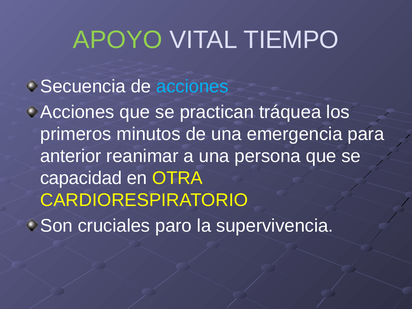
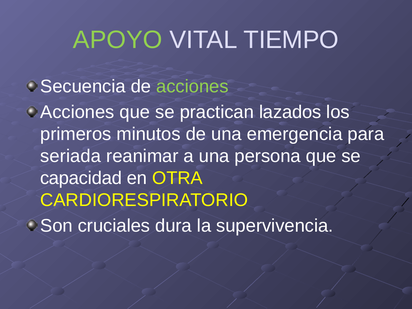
acciones at (192, 86) colour: light blue -> light green
tráquea: tráquea -> lazados
anterior: anterior -> seriada
paro: paro -> dura
